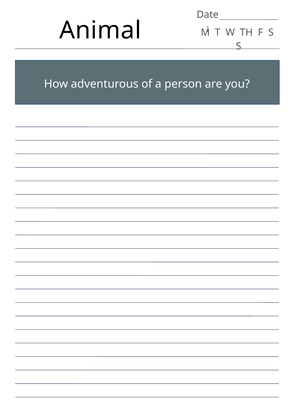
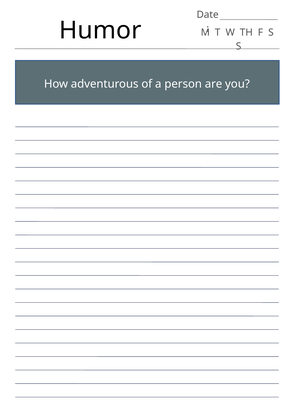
Animal: Animal -> Humor
